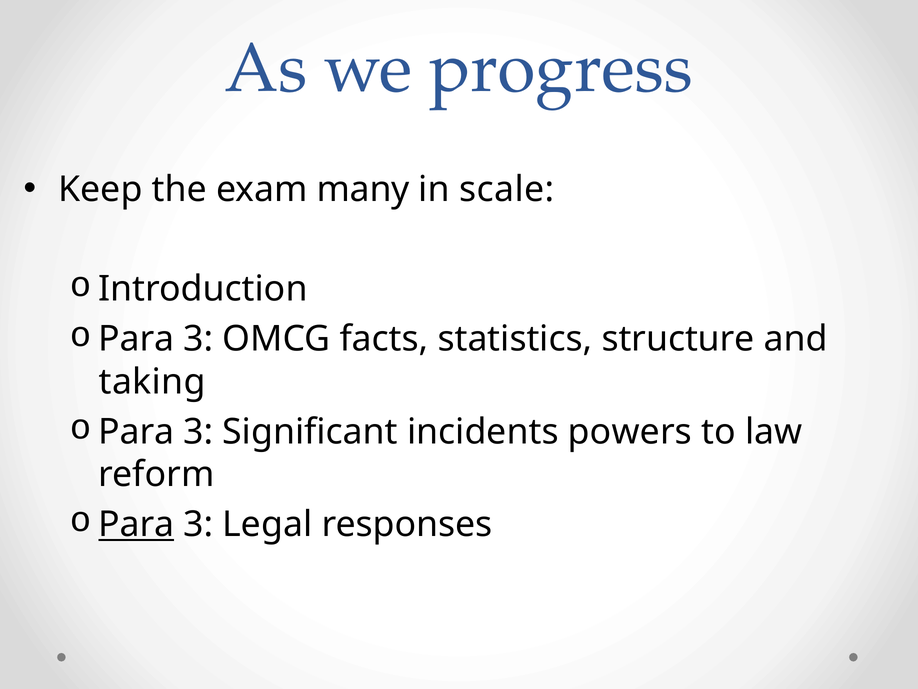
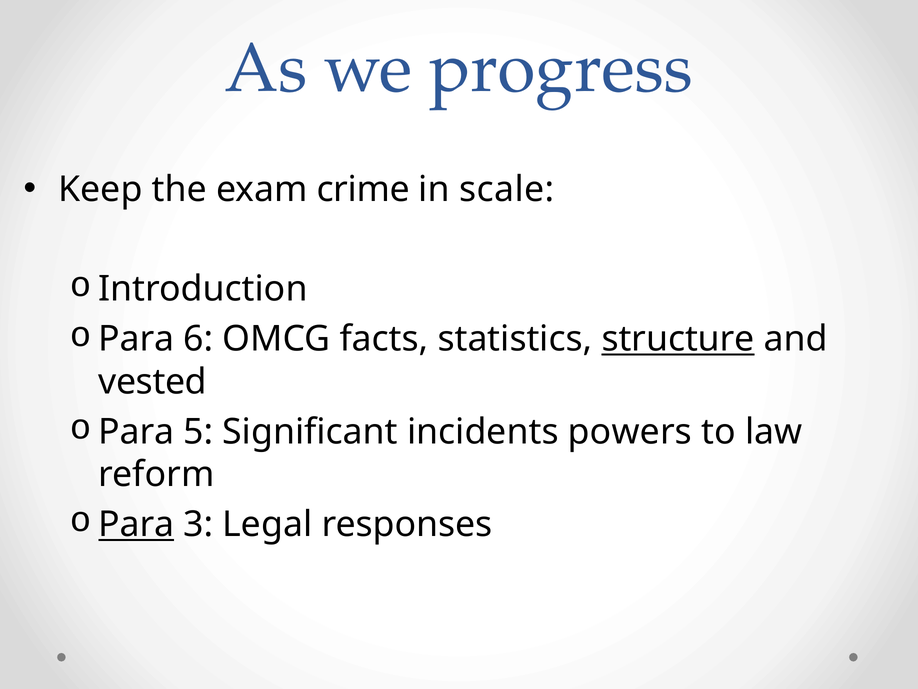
many: many -> crime
3 at (198, 339): 3 -> 6
structure underline: none -> present
taking: taking -> vested
3 at (198, 431): 3 -> 5
